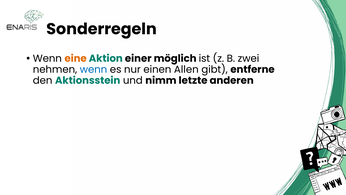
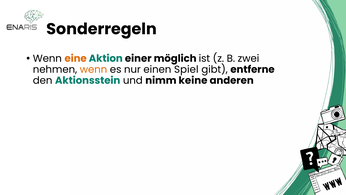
wenn at (93, 69) colour: blue -> orange
Allen: Allen -> Spiel
letzte: letzte -> keine
